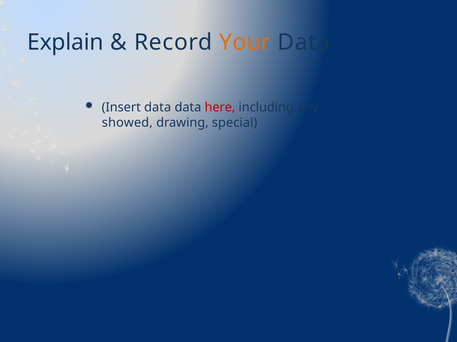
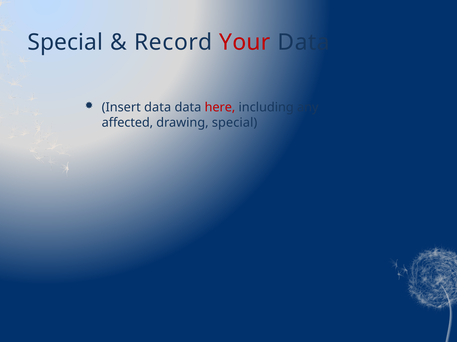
Explain at (65, 42): Explain -> Special
Your colour: orange -> red
showed: showed -> affected
